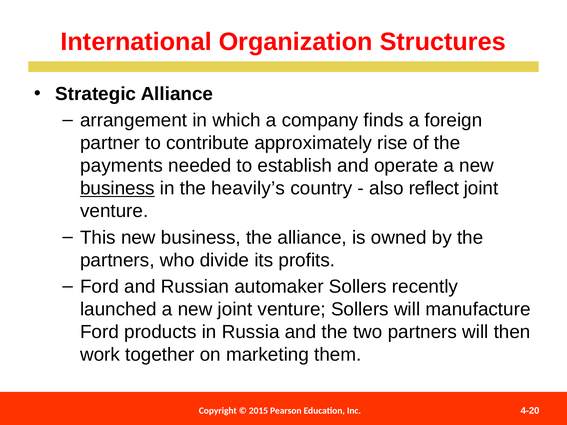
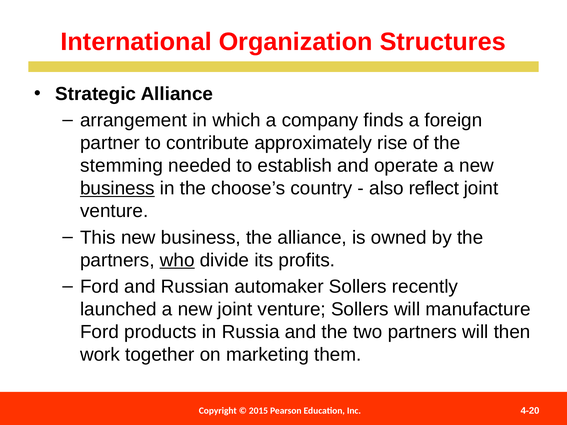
payments: payments -> stemming
heavily’s: heavily’s -> choose’s
who underline: none -> present
